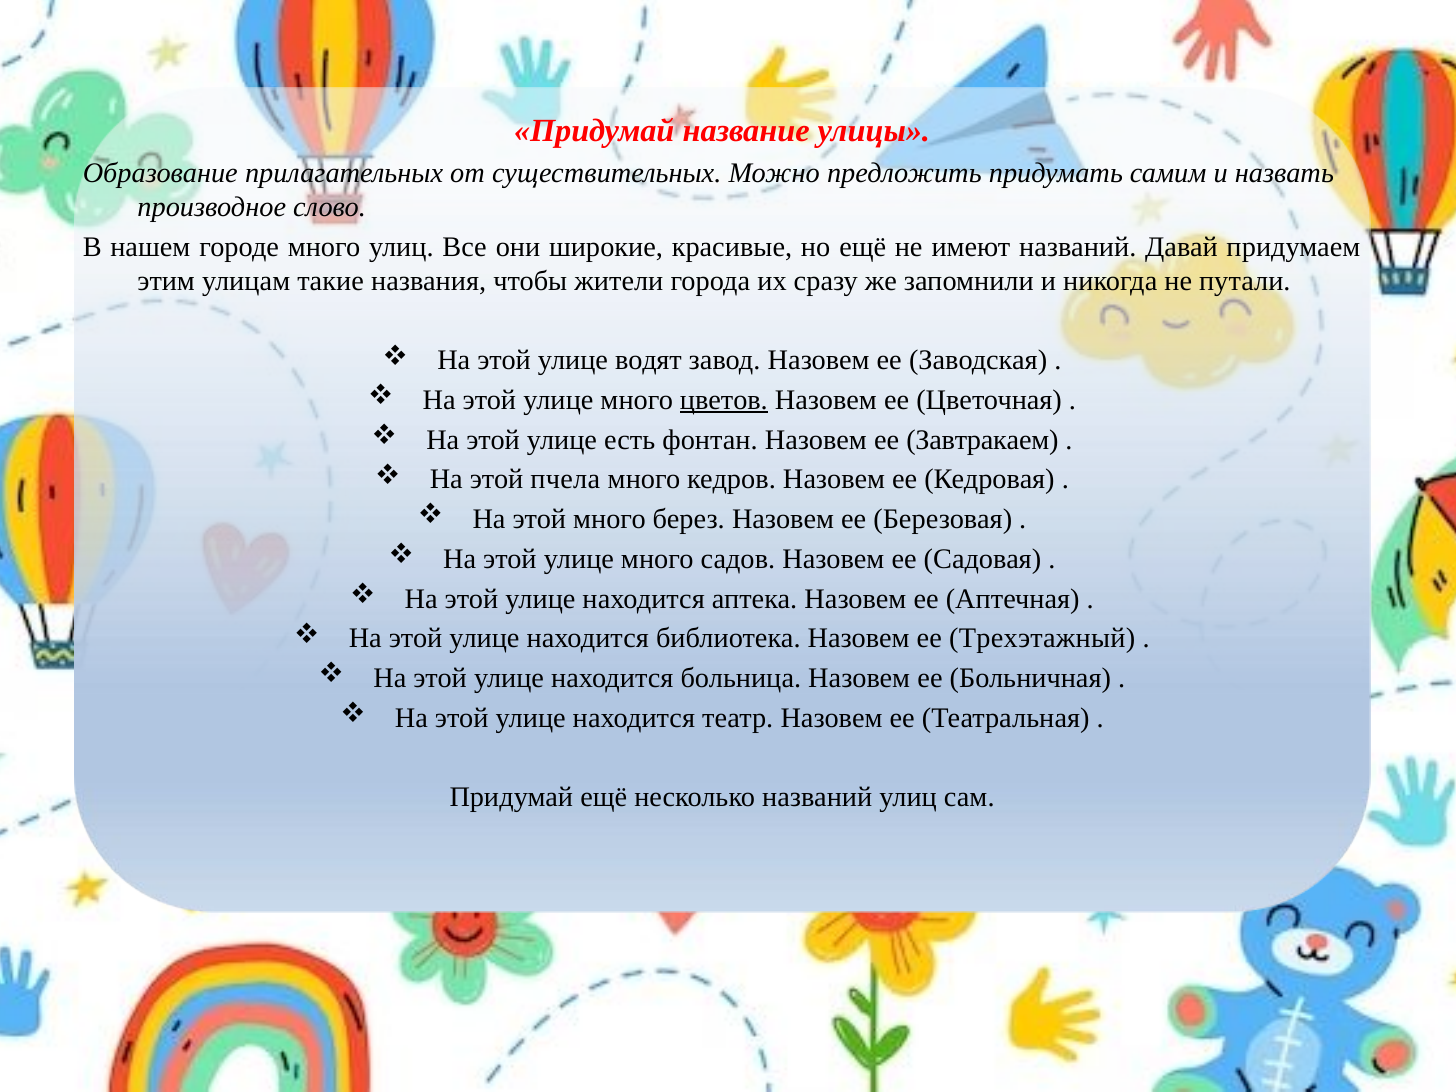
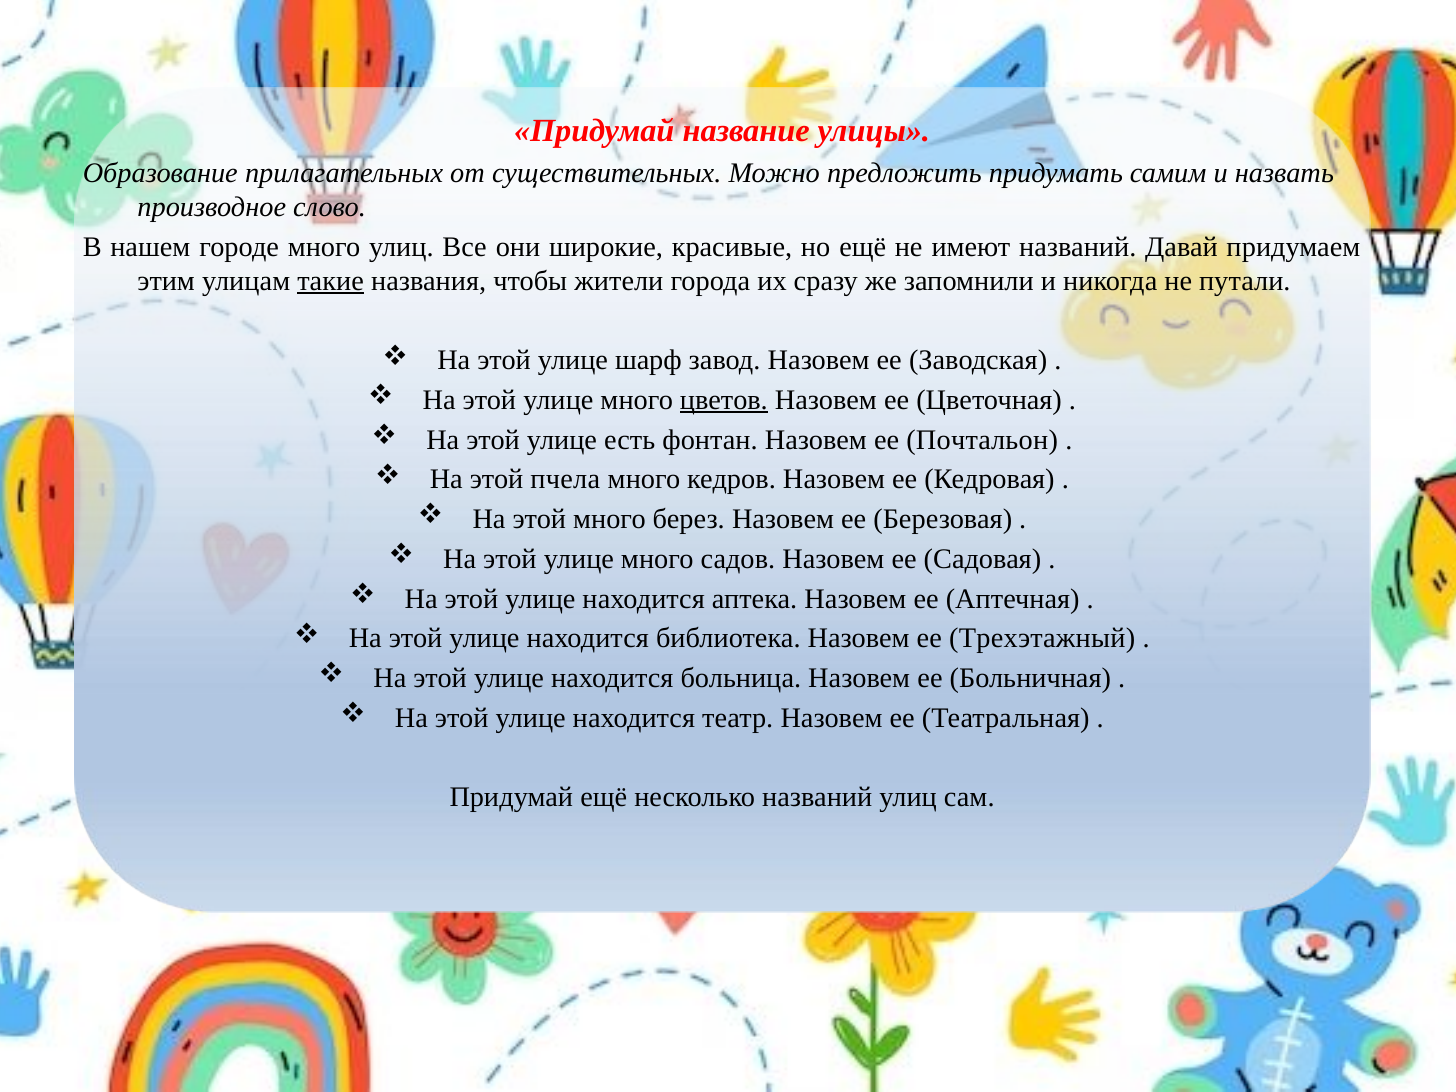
такие underline: none -> present
водят: водят -> шарф
Завтракаем: Завтракаем -> Почтальон
